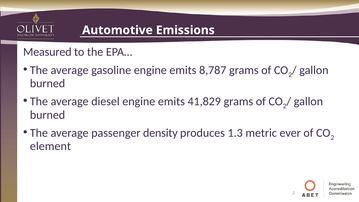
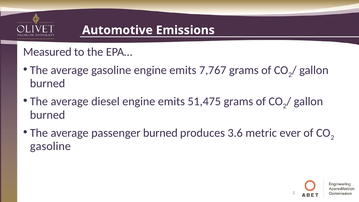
8,787: 8,787 -> 7,767
41,829: 41,829 -> 51,475
passenger density: density -> burned
1.3: 1.3 -> 3.6
element at (50, 146): element -> gasoline
